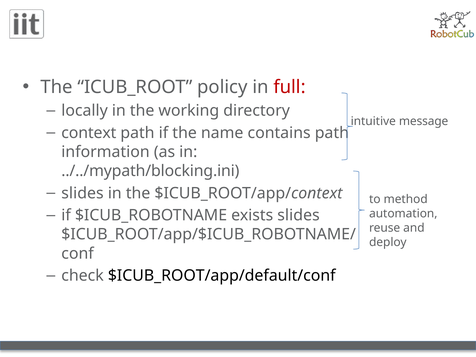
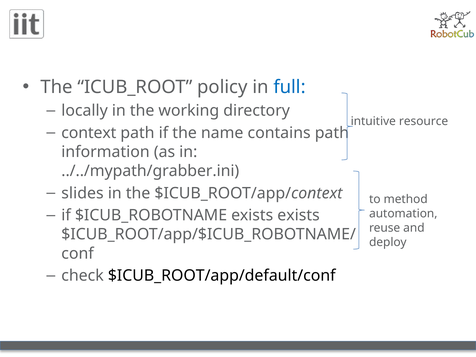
full colour: red -> blue
message: message -> resource
../../mypath/blocking.ini: ../../mypath/blocking.ini -> ../../mypath/grabber.ini
exists slides: slides -> exists
